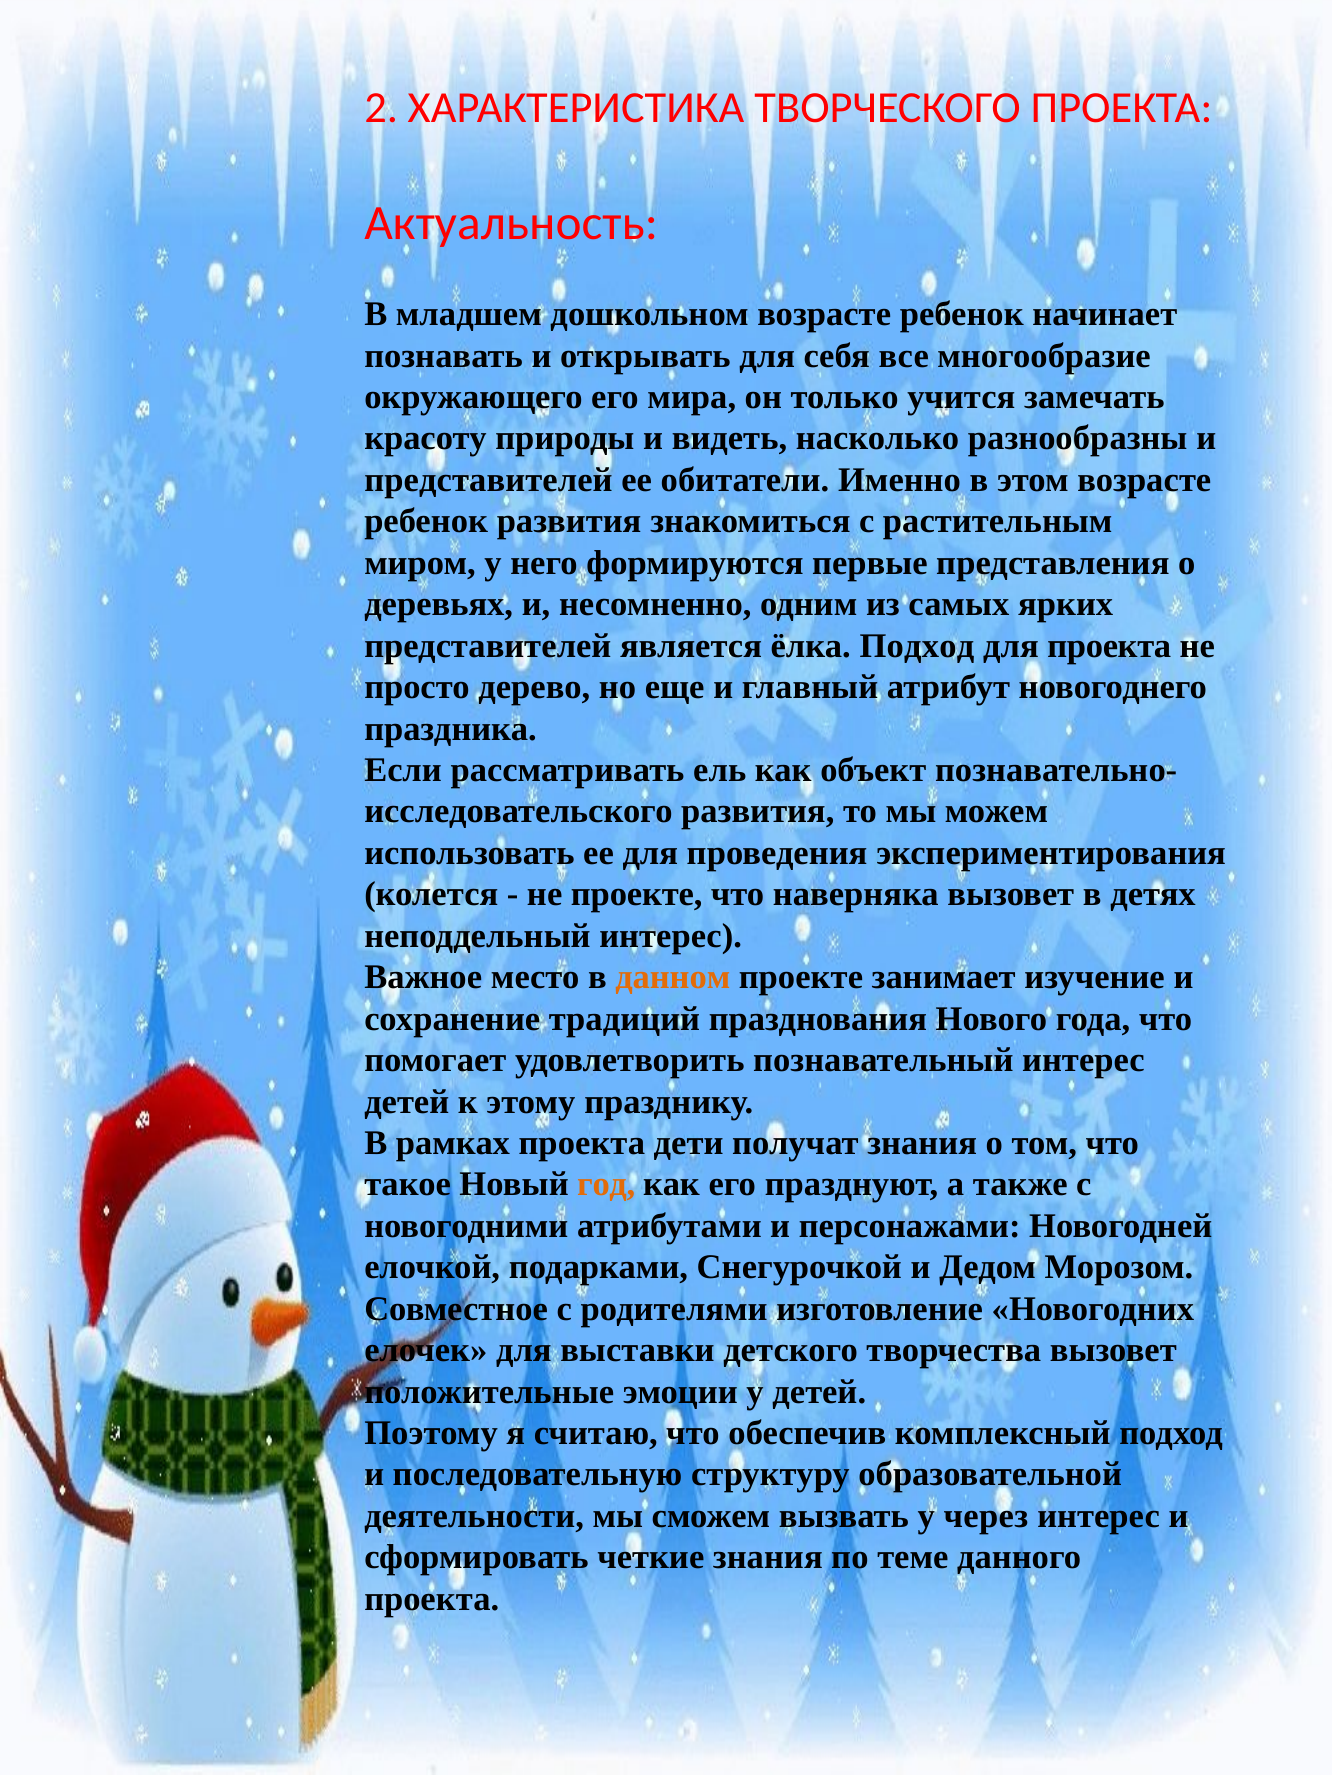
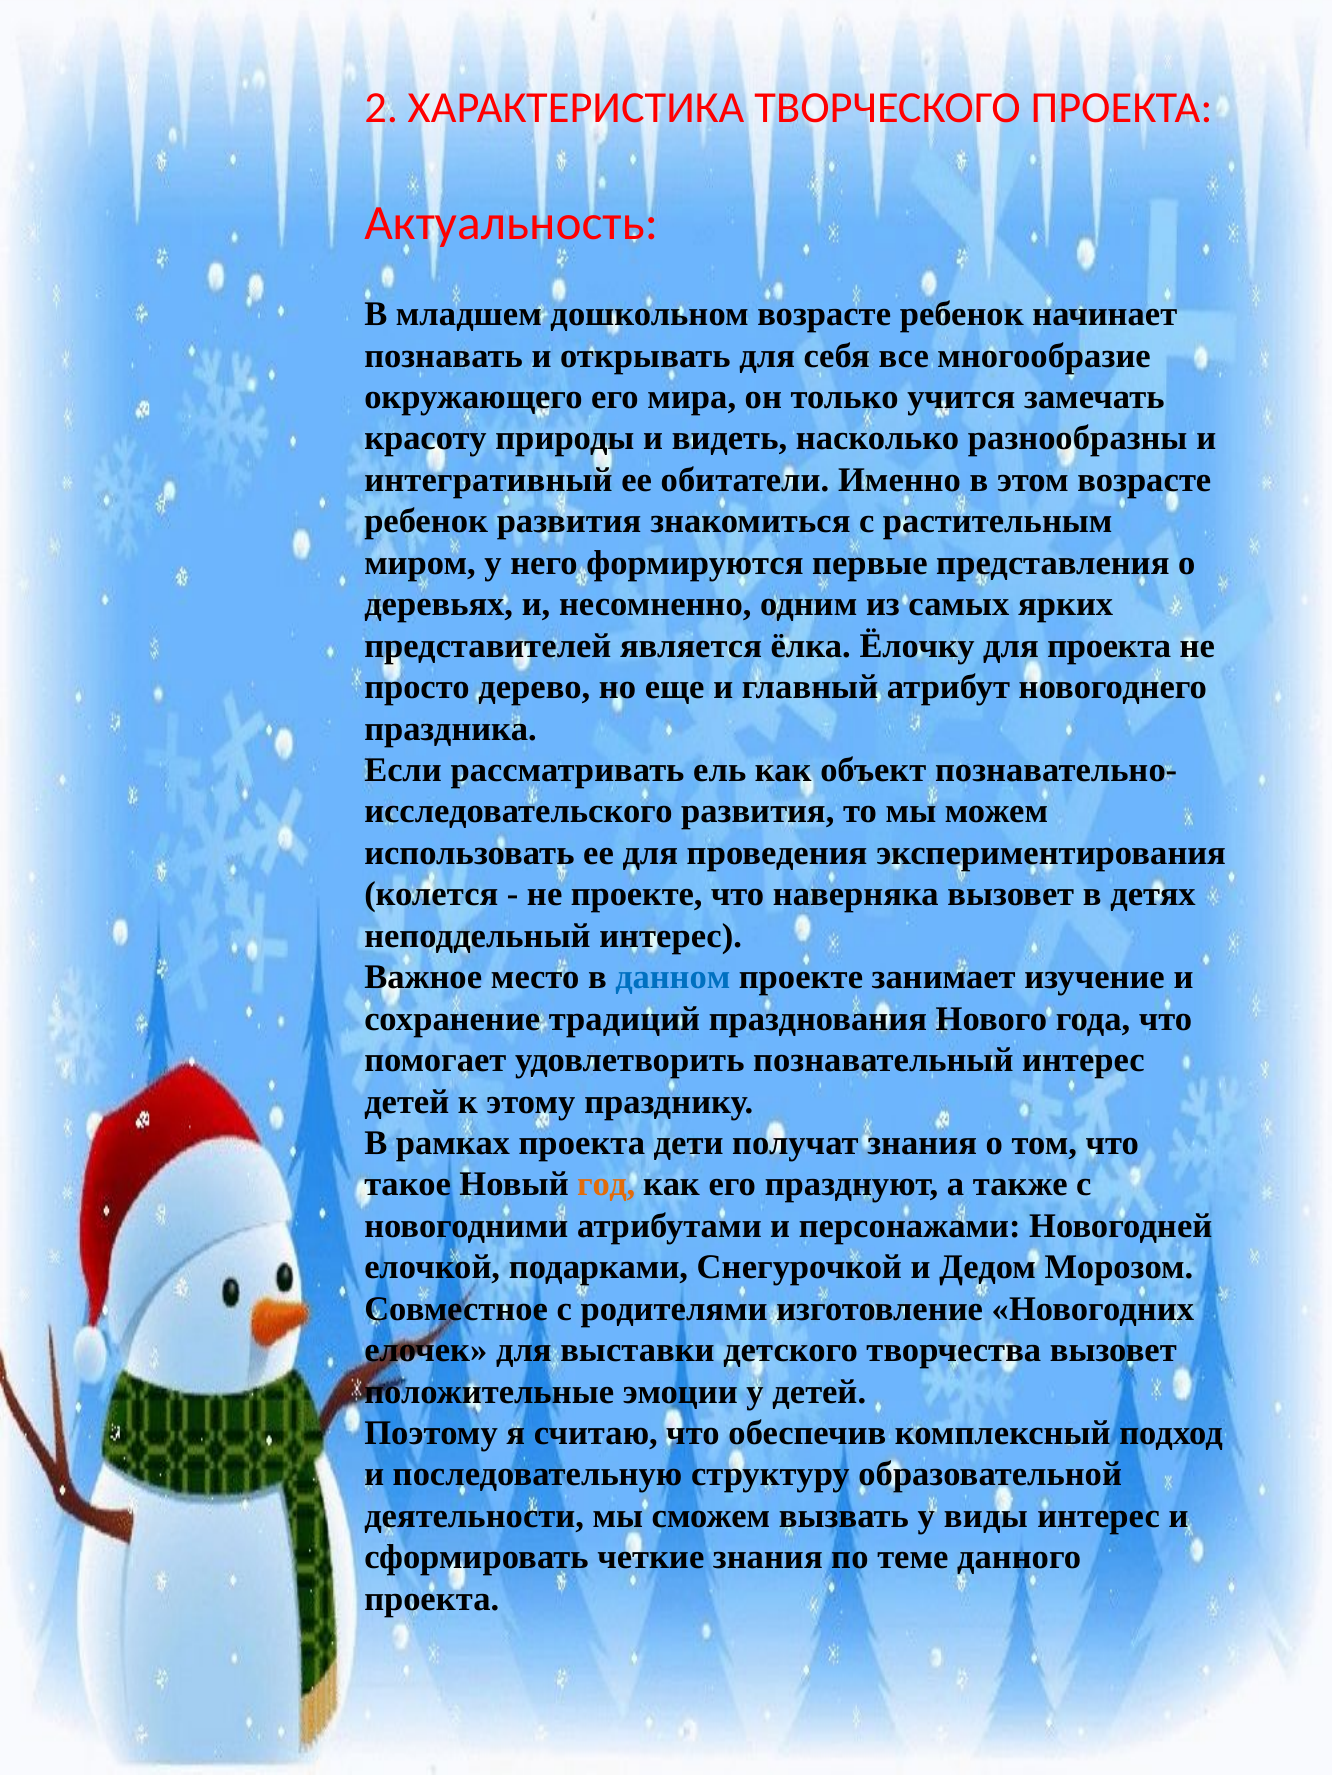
представителей at (488, 480): представителей -> интегративный
ёлка Подход: Подход -> Ёлочку
данном colour: orange -> blue
через: через -> виды
